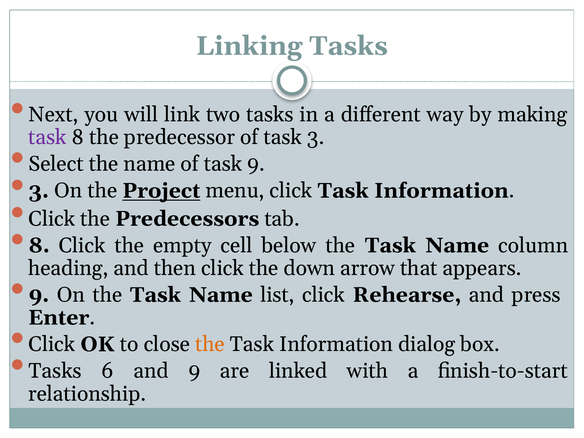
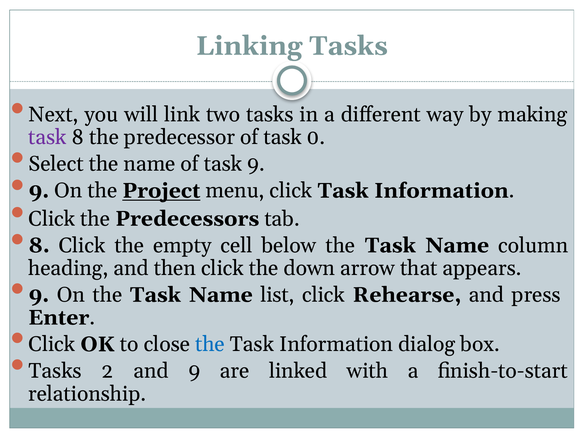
task 3: 3 -> 0
3 at (39, 191): 3 -> 9
the at (210, 344) colour: orange -> blue
6: 6 -> 2
